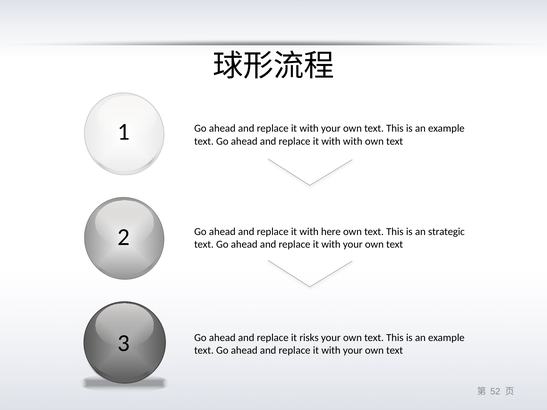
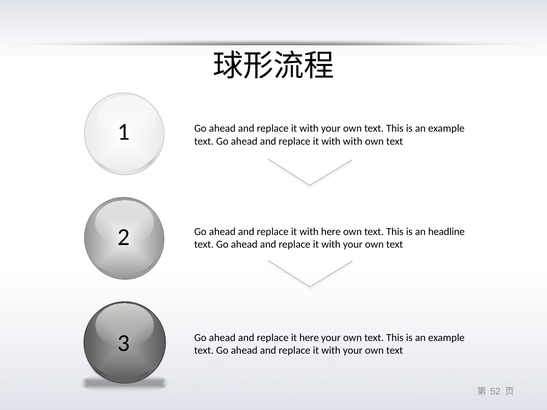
strategic: strategic -> headline
it risks: risks -> here
